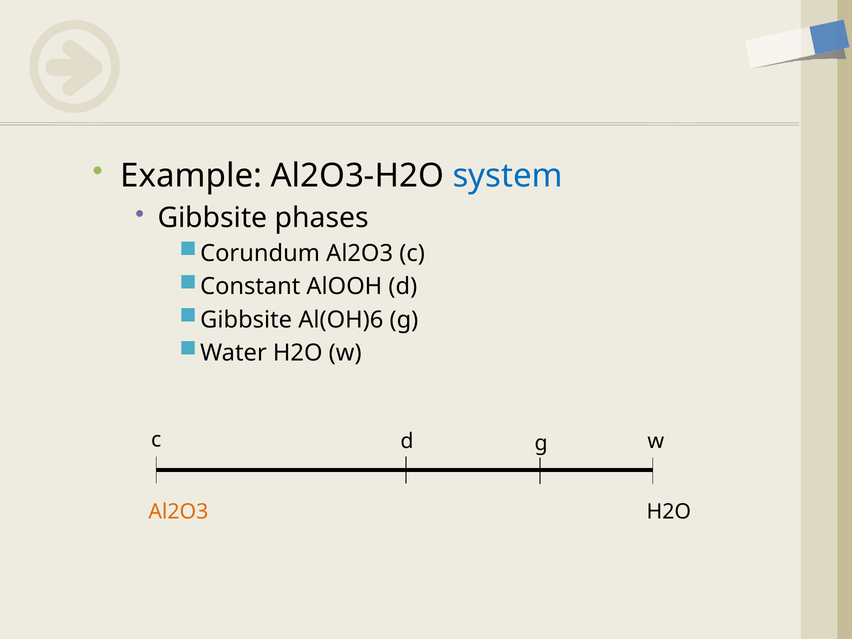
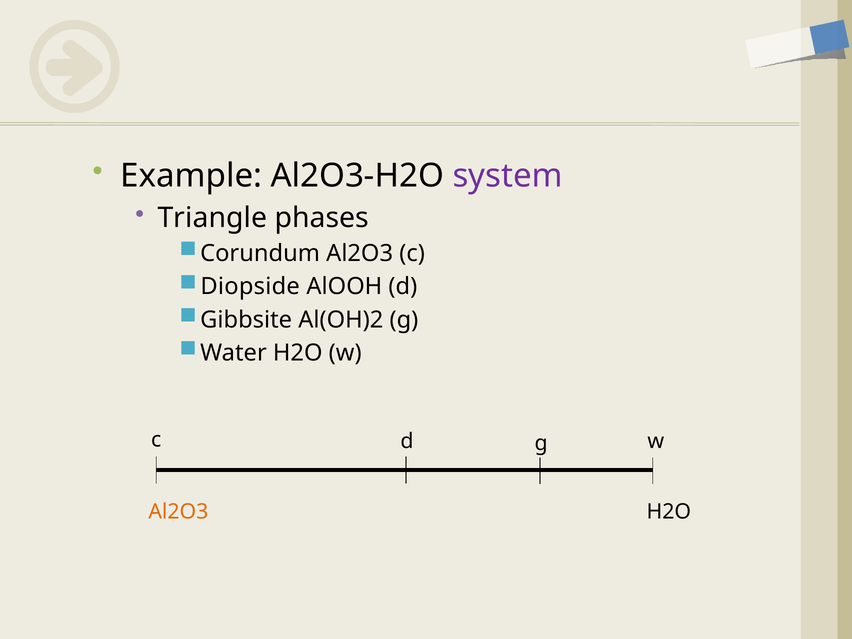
system colour: blue -> purple
Gibbsite at (212, 218): Gibbsite -> Triangle
Constant: Constant -> Diopside
Al(OH)6: Al(OH)6 -> Al(OH)2
